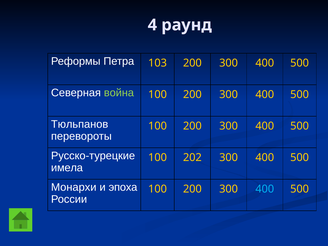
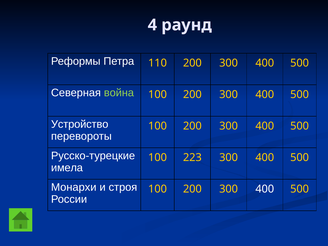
103: 103 -> 110
Тюльпанов: Тюльпанов -> Устройство
202: 202 -> 223
эпоха: эпоха -> строя
400 at (265, 189) colour: light blue -> white
